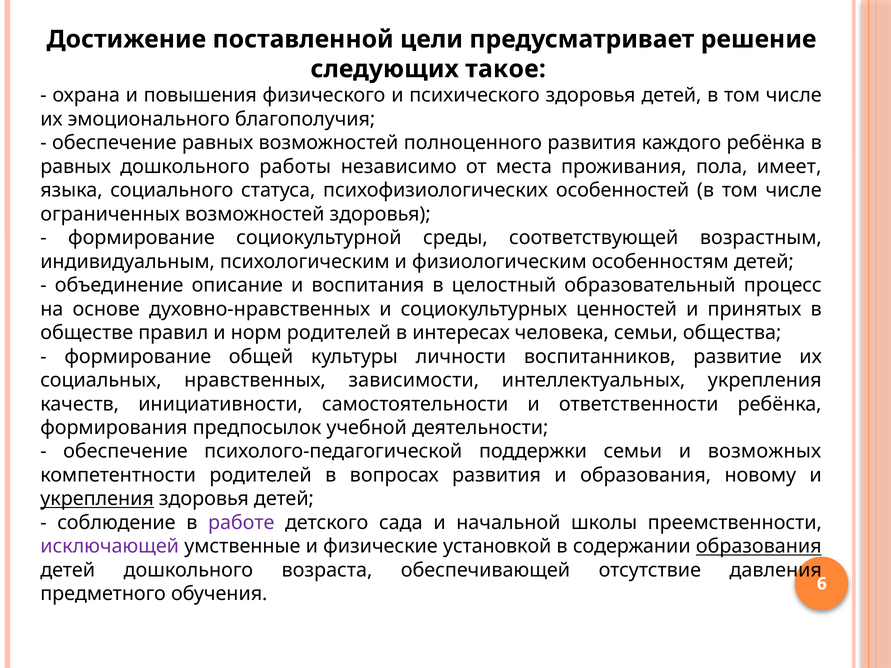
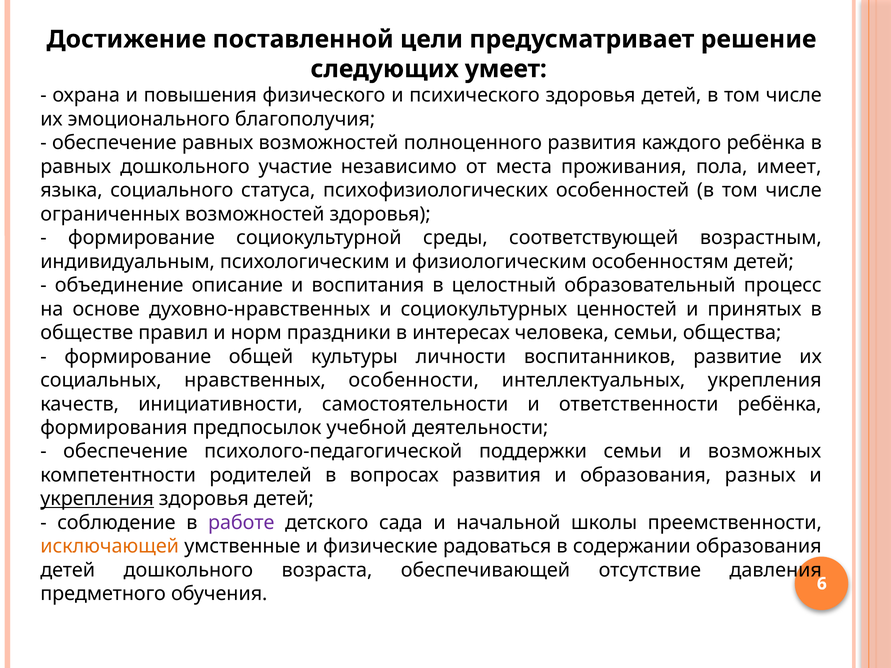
такое: такое -> умеет
работы: работы -> участие
норм родителей: родителей -> праздники
зависимости: зависимости -> особенности
новому: новому -> разных
исключающей colour: purple -> orange
установкой: установкой -> радоваться
образования at (759, 547) underline: present -> none
